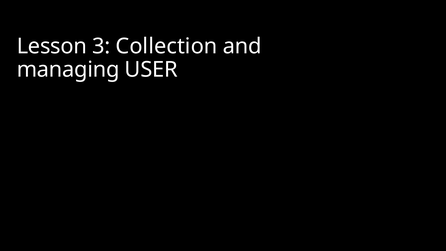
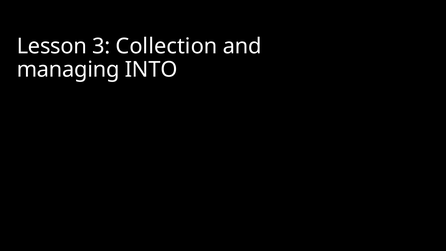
USER: USER -> INTO
